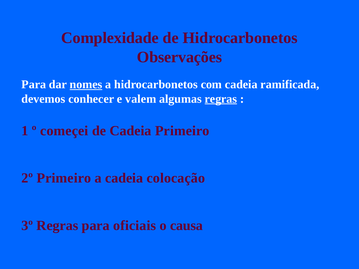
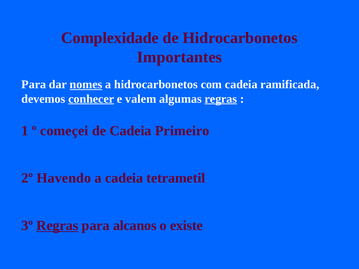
Observações: Observações -> Importantes
conhecer underline: none -> present
2º Primeiro: Primeiro -> Havendo
colocação: colocação -> tetrametil
Regras at (57, 226) underline: none -> present
oficiais: oficiais -> alcanos
causa: causa -> existe
